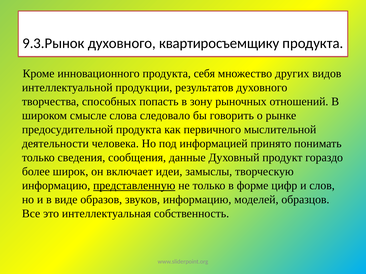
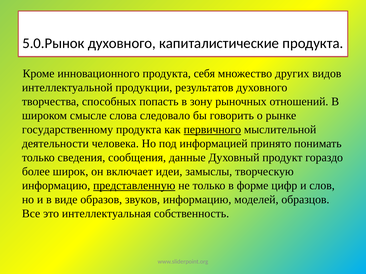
9.3.Рынок: 9.3.Рынок -> 5.0.Рынок
квартиросъемщику: квартиросъемщику -> капиталистические
предосудительной: предосудительной -> государственному
первичного underline: none -> present
